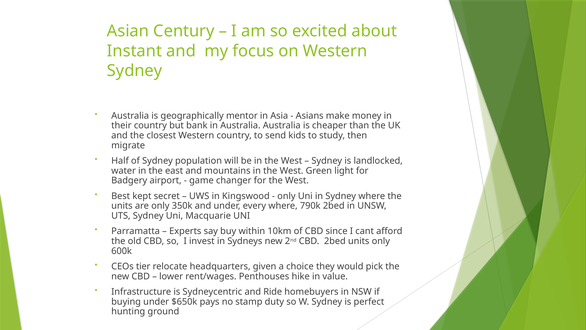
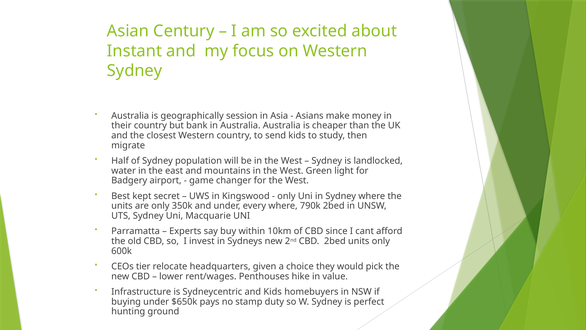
mentor: mentor -> session
and Ride: Ride -> Kids
